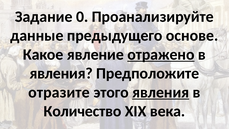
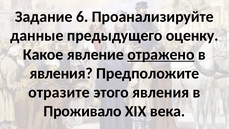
0: 0 -> 6
основе: основе -> оценку
явления at (161, 92) underline: present -> none
Количество: Количество -> Проживало
